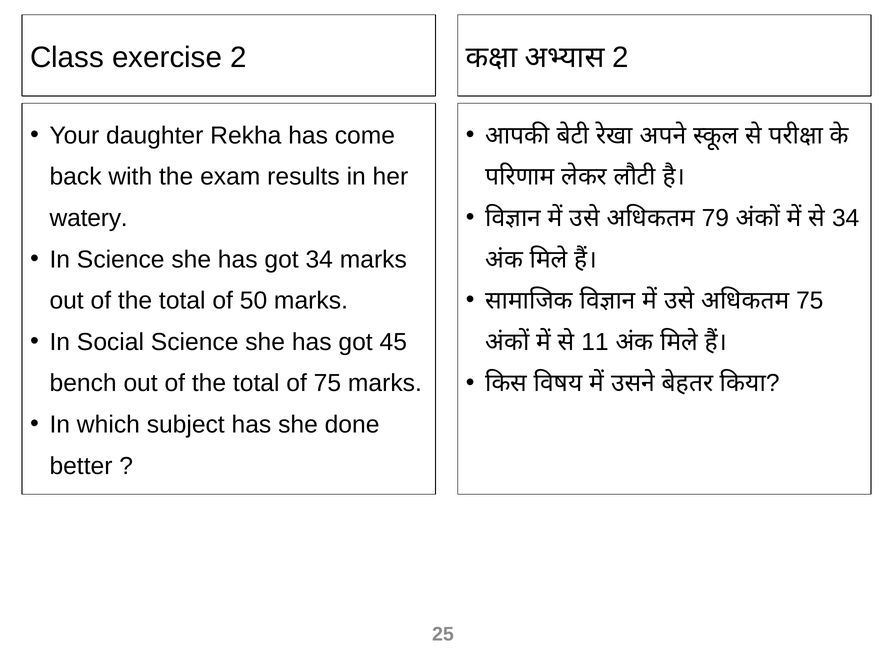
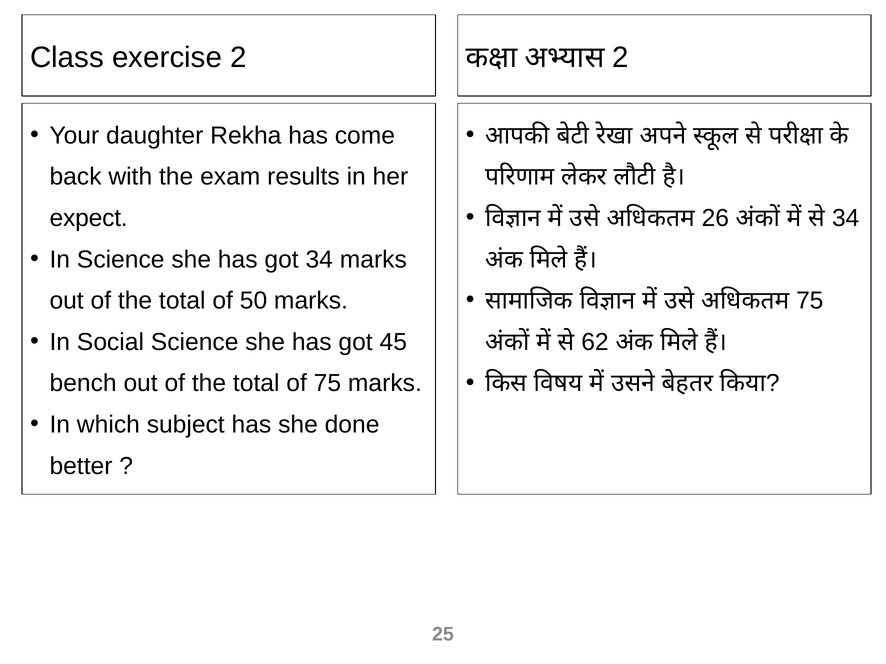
79: 79 -> 26
watery: watery -> expect
11: 11 -> 62
